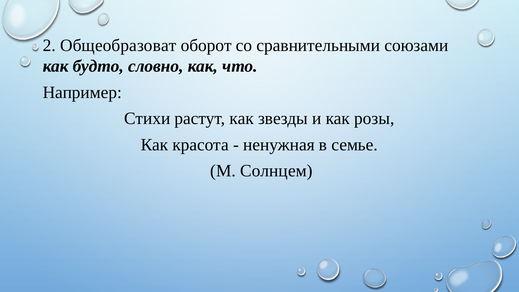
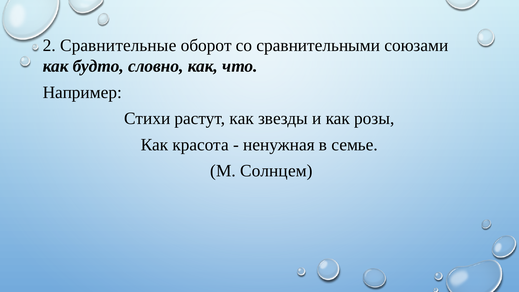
Общеобразоват: Общеобразоват -> Сравнительные
